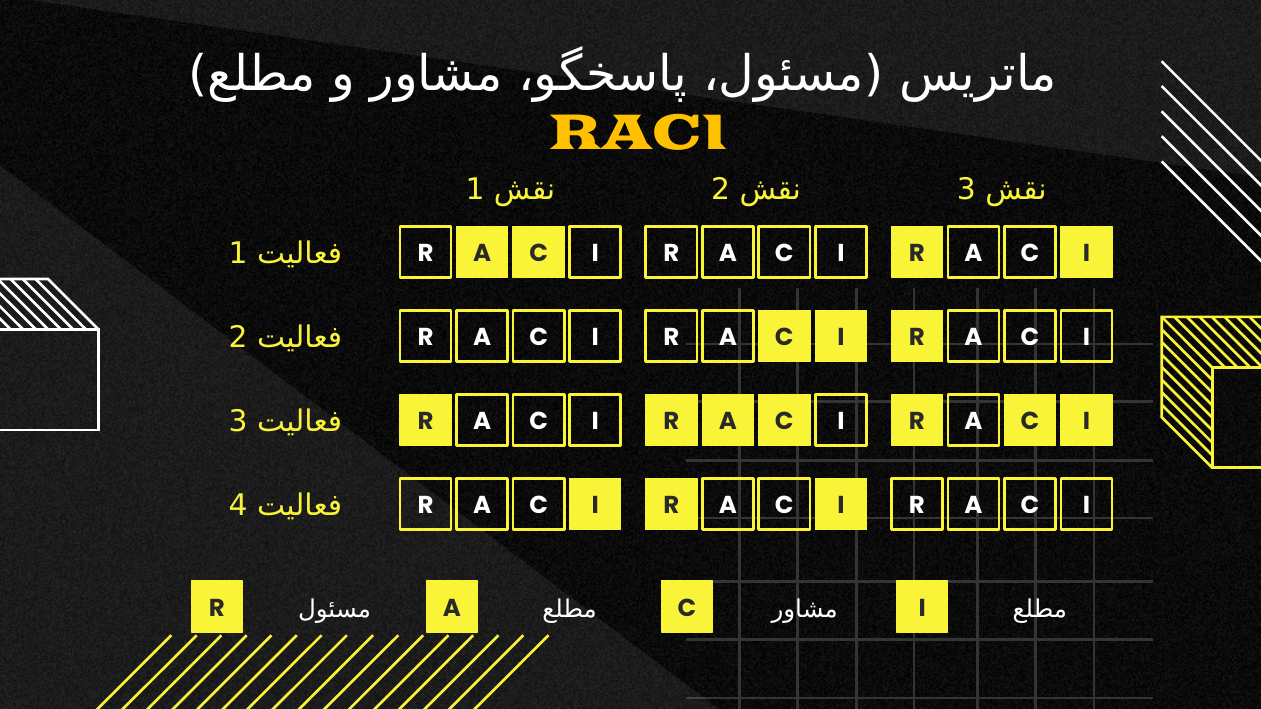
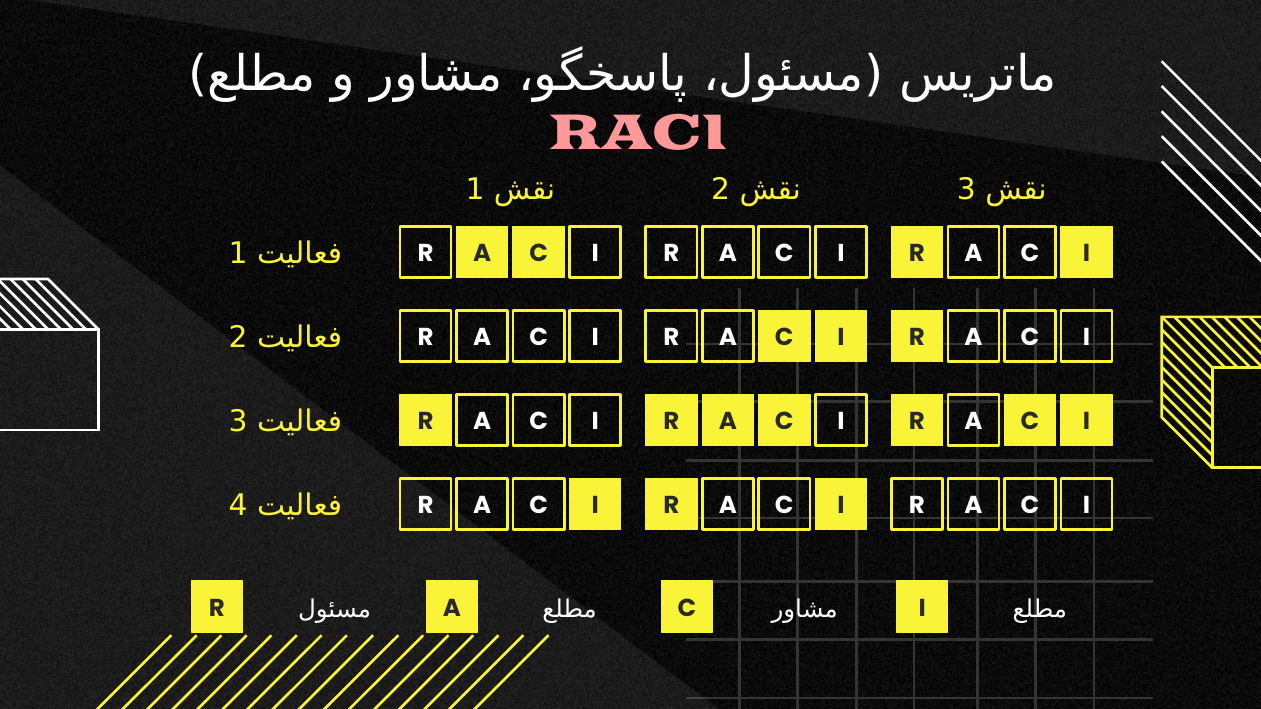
RACI colour: yellow -> pink
